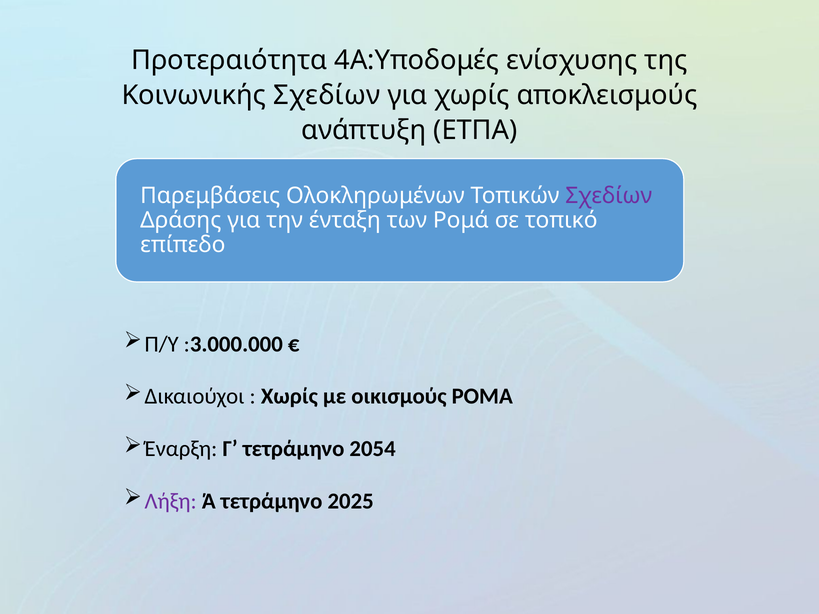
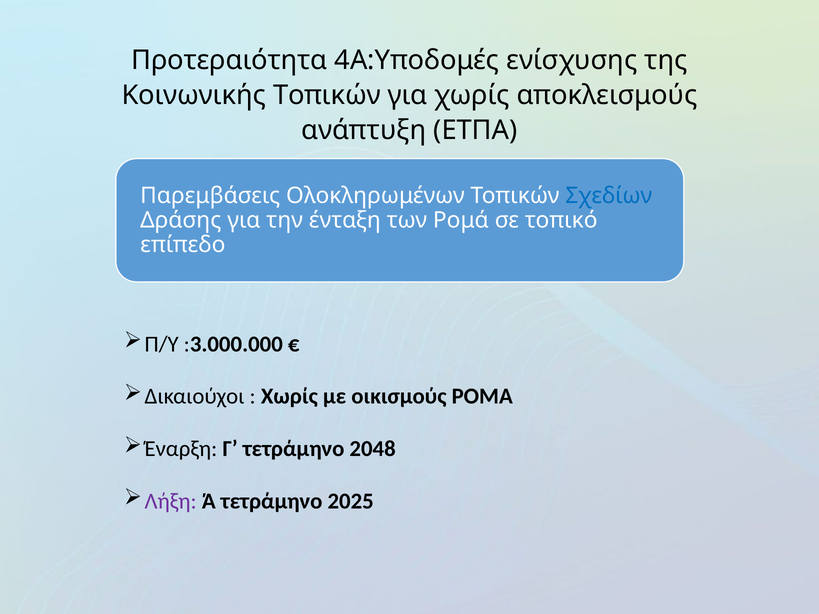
Κοινωνικής Σχεδίων: Σχεδίων -> Τοπικών
Σχεδίων at (609, 196) colour: purple -> blue
2054: 2054 -> 2048
